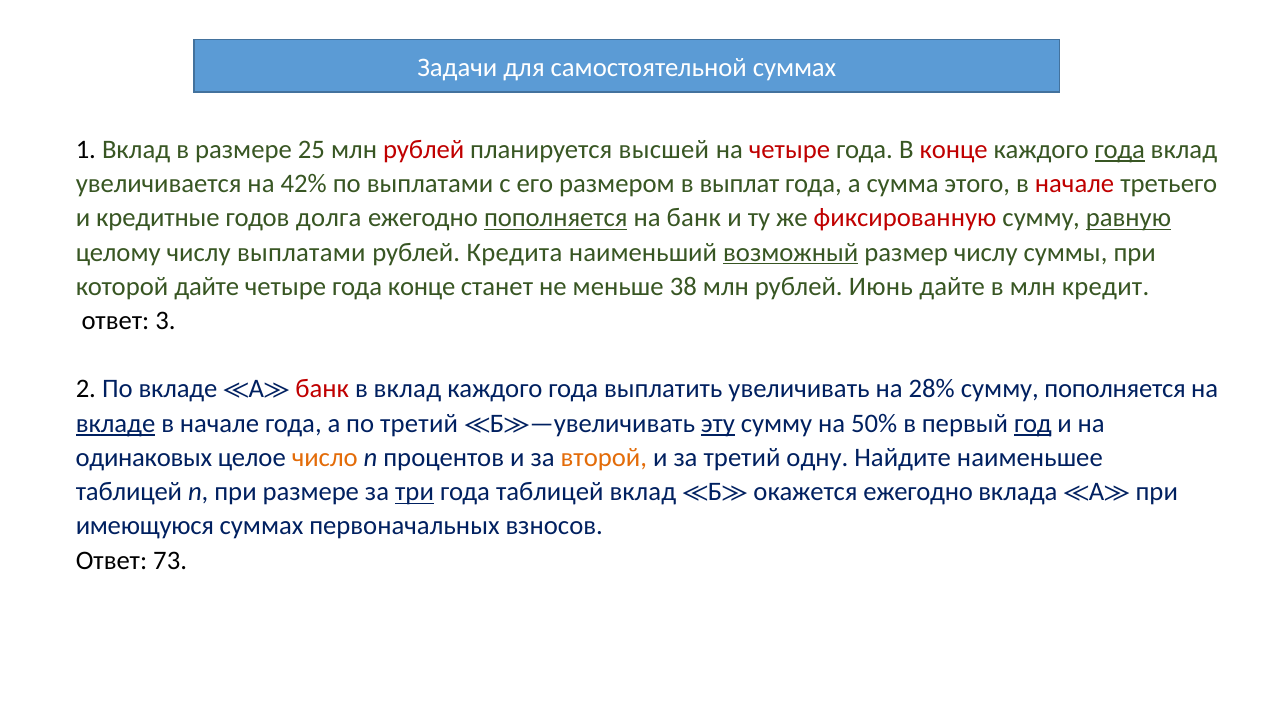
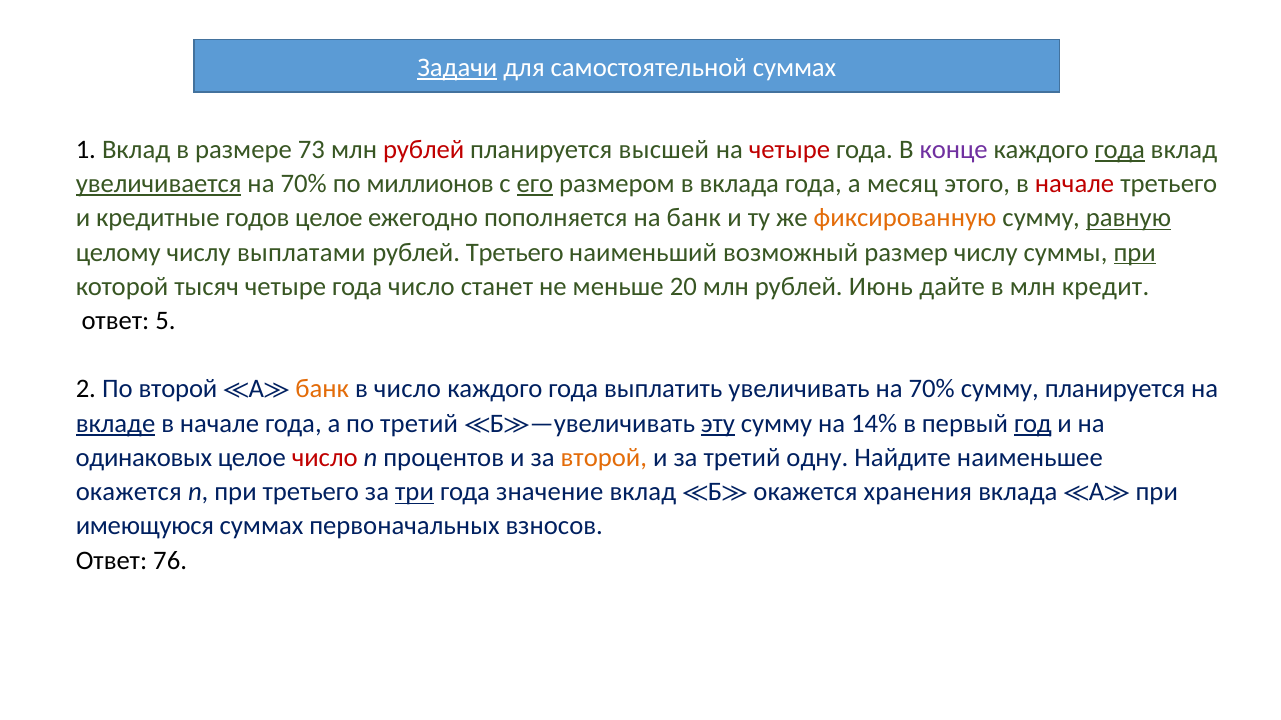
Задачи underline: none -> present
25: 25 -> 73
конце at (954, 150) colour: red -> purple
увеличивается underline: none -> present
42% at (304, 184): 42% -> 70%
по выплатами: выплатами -> миллионов
его underline: none -> present
в выплат: выплат -> вклада
сумма: сумма -> месяц
годов долга: долга -> целое
пополняется at (556, 218) underline: present -> none
фиксированную colour: red -> orange
рублей Кредита: Кредита -> Третьего
возможный underline: present -> none
при at (1135, 252) underline: none -> present
которой дайте: дайте -> тысяч
года конце: конце -> число
38: 38 -> 20
3: 3 -> 5
По вкладе: вкладе -> второй
банк at (322, 389) colour: red -> orange
в вклад: вклад -> число
увеличивать на 28%: 28% -> 70%
сумму пополняется: пополняется -> планируется
50%: 50% -> 14%
число at (325, 458) colour: orange -> red
таблицей at (129, 492): таблицей -> окажется
при размере: размере -> третьего
года таблицей: таблицей -> значение
окажется ежегодно: ежегодно -> хранения
73: 73 -> 76
